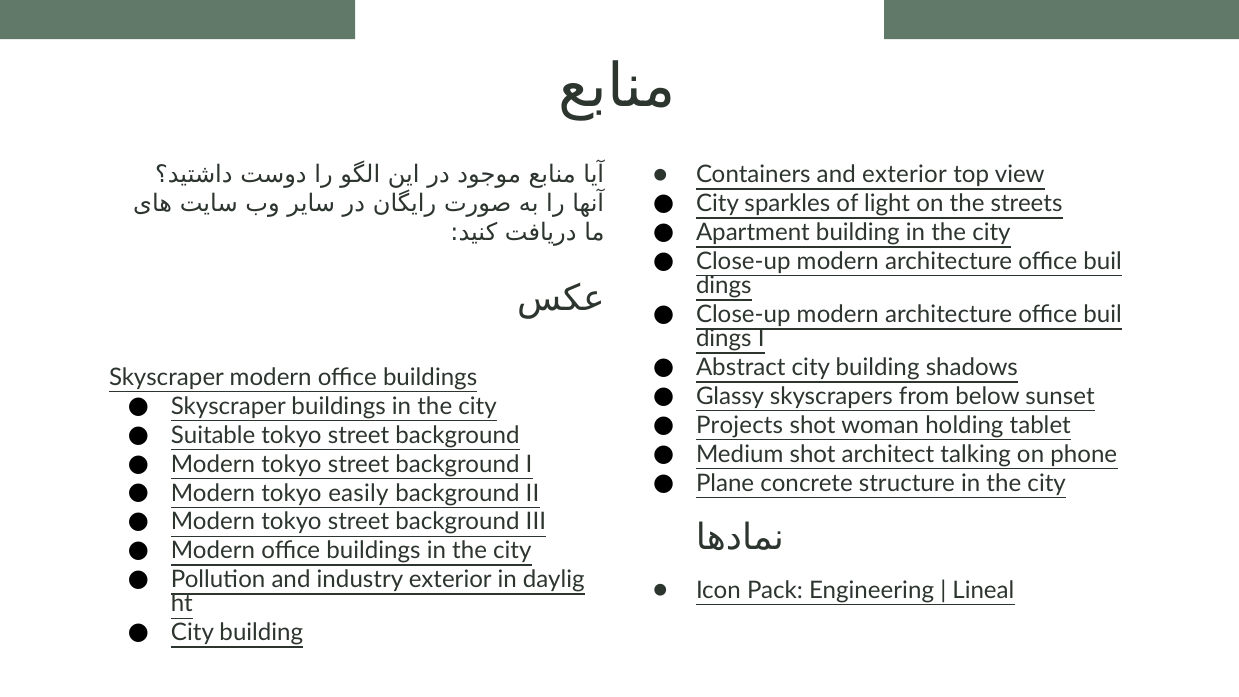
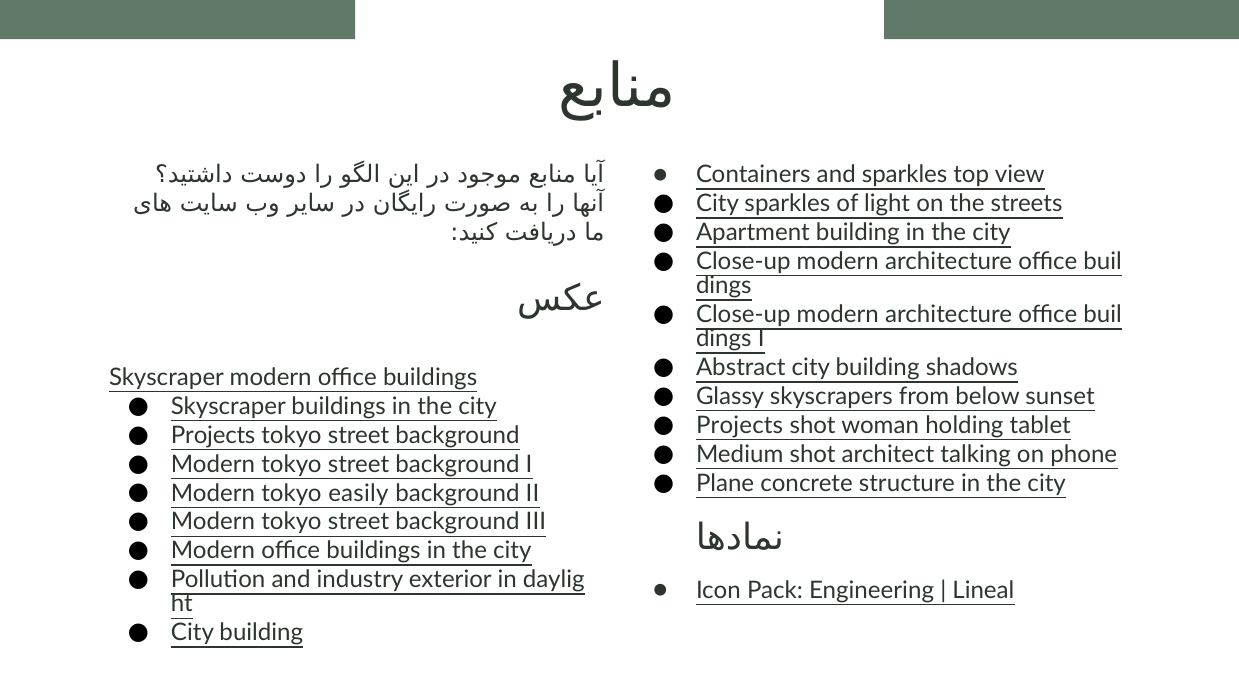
and exterior: exterior -> sparkles
Suitable at (213, 435): Suitable -> Projects
